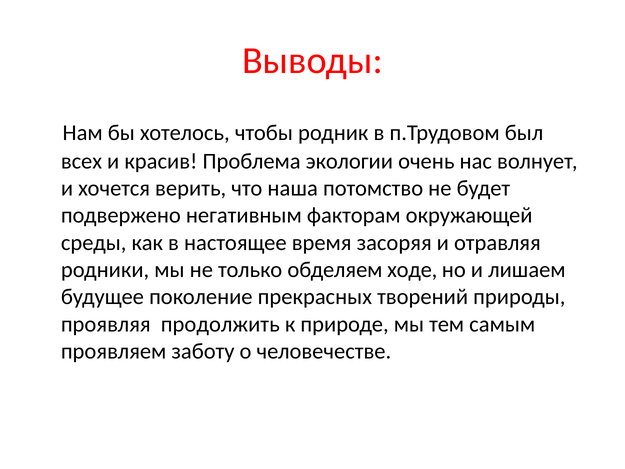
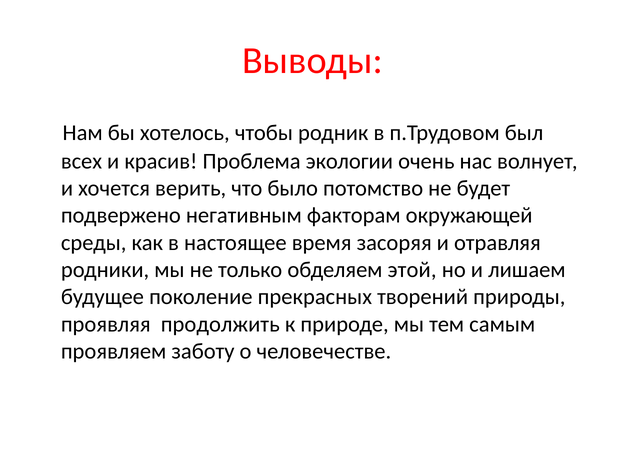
наша: наша -> было
ходе: ходе -> этой
